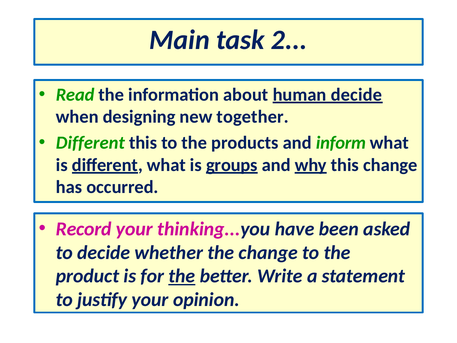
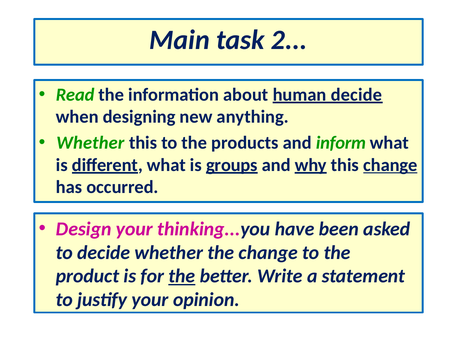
together: together -> anything
Different at (90, 143): Different -> Whether
change at (390, 165) underline: none -> present
Record: Record -> Design
